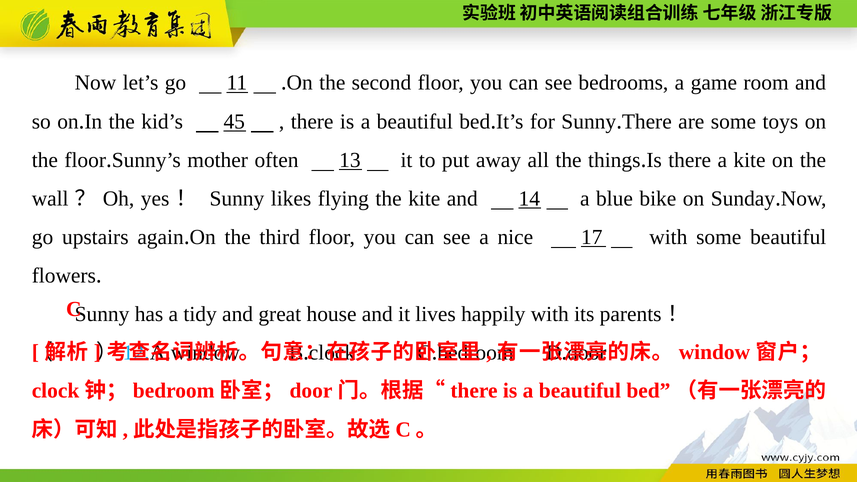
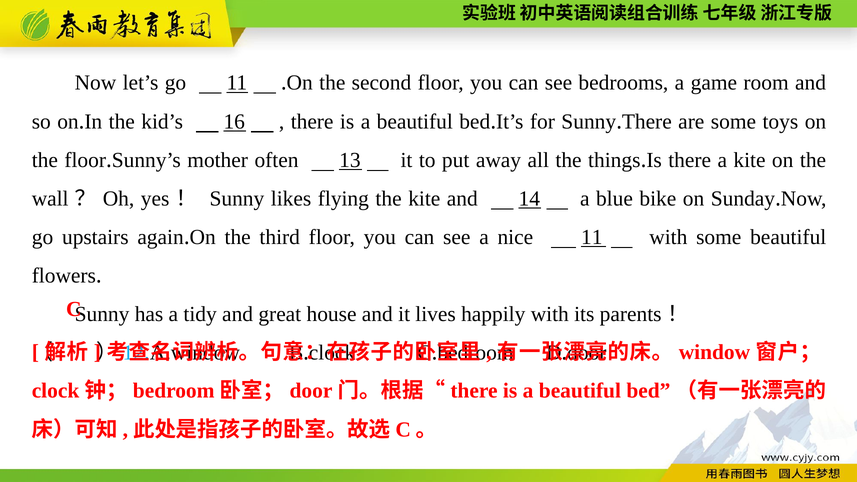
45: 45 -> 16
nice 17: 17 -> 11
